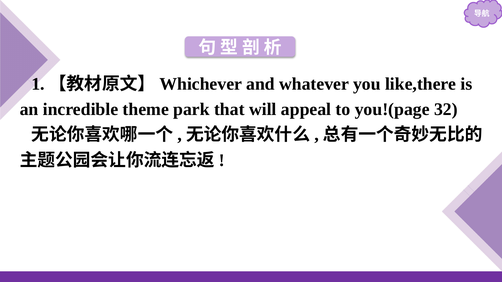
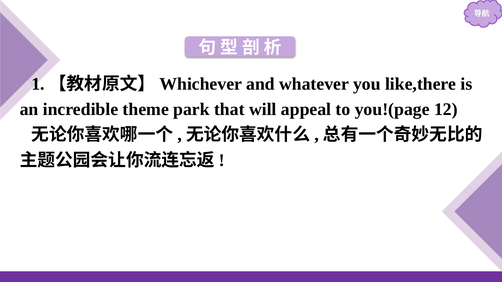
32: 32 -> 12
